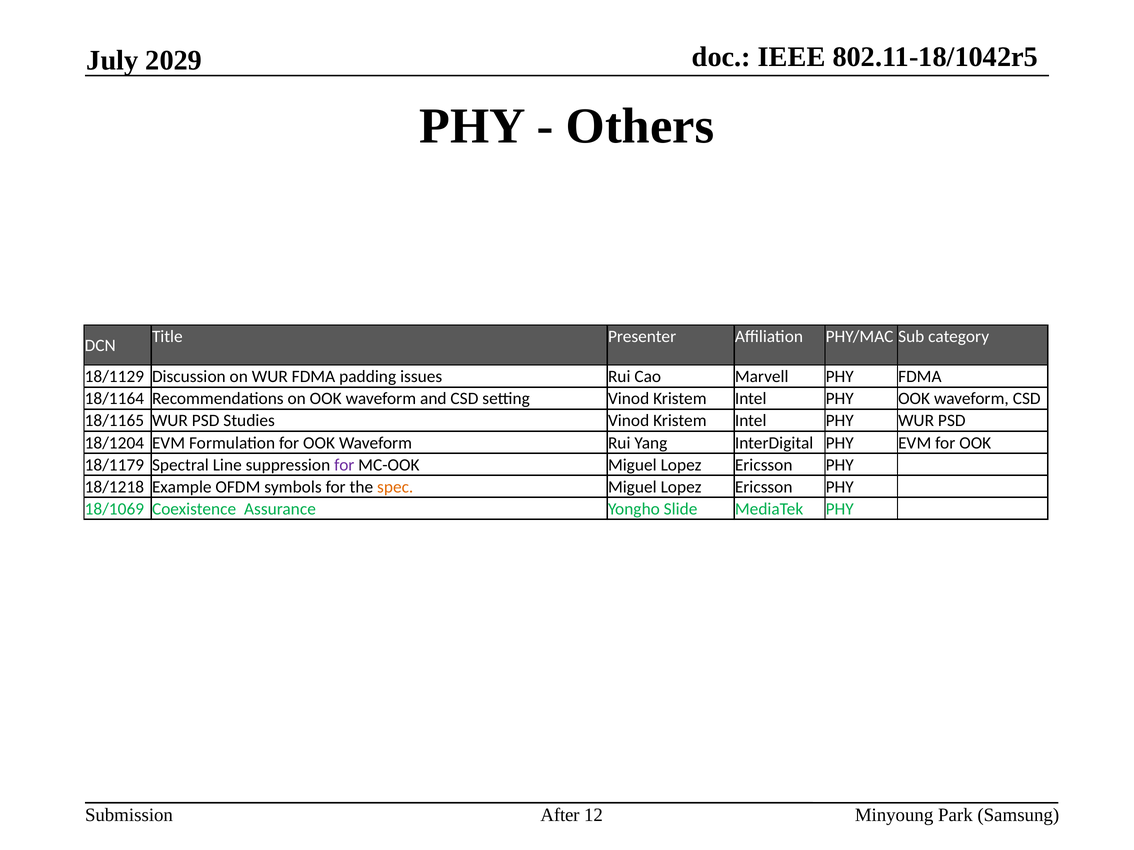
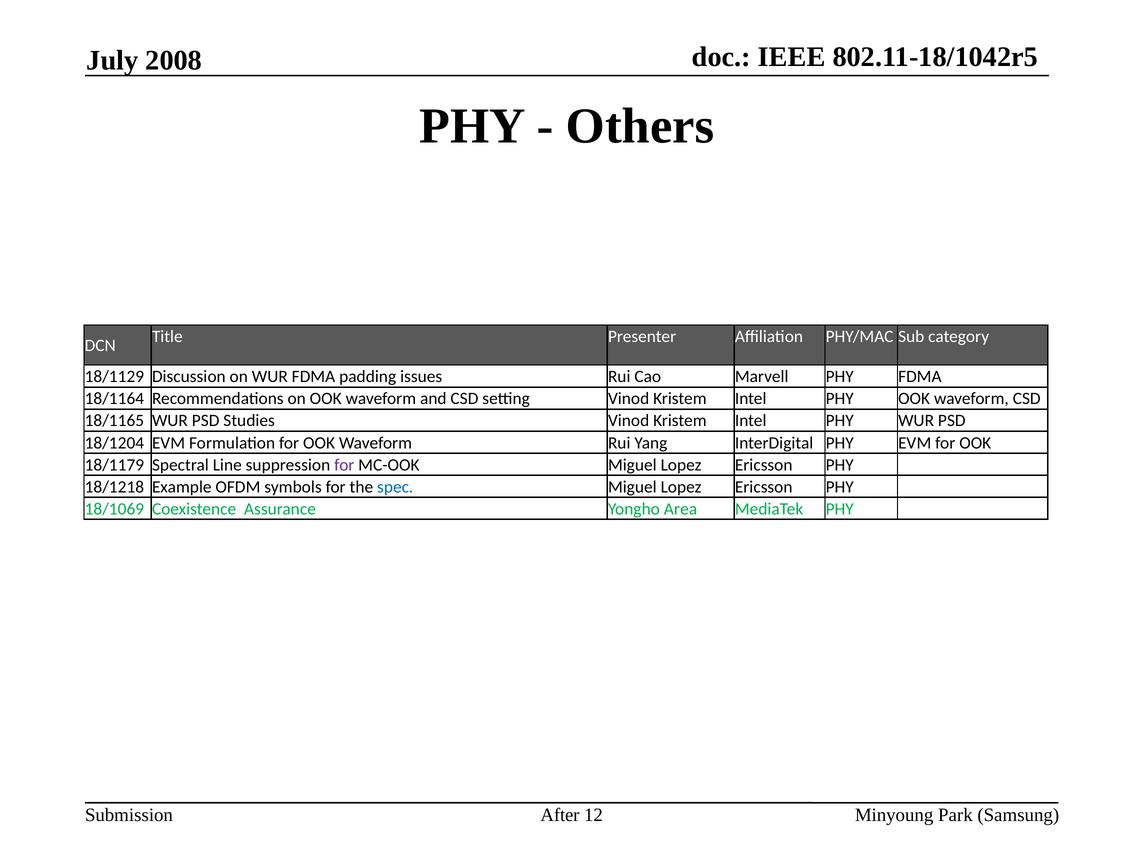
2029: 2029 -> 2008
spec colour: orange -> blue
Slide: Slide -> Area
